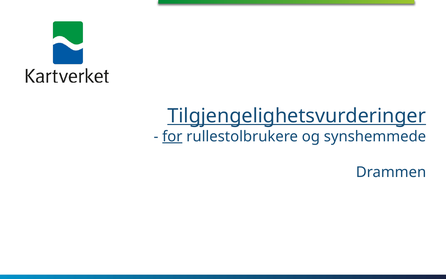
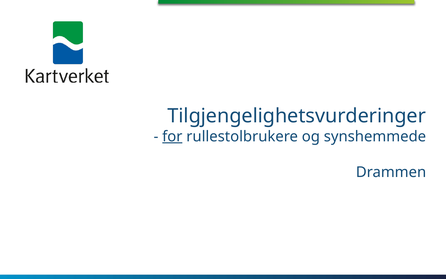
Tilgjengelighetsvurderinger underline: present -> none
